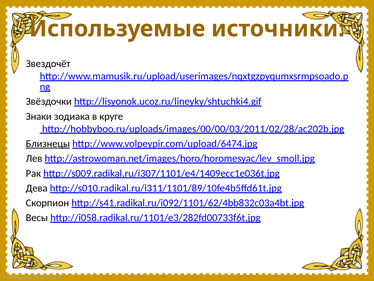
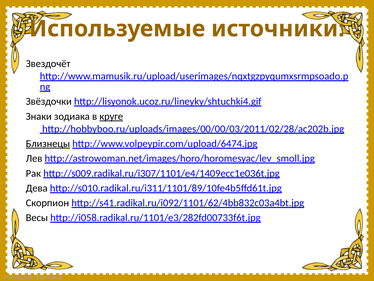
круге underline: none -> present
